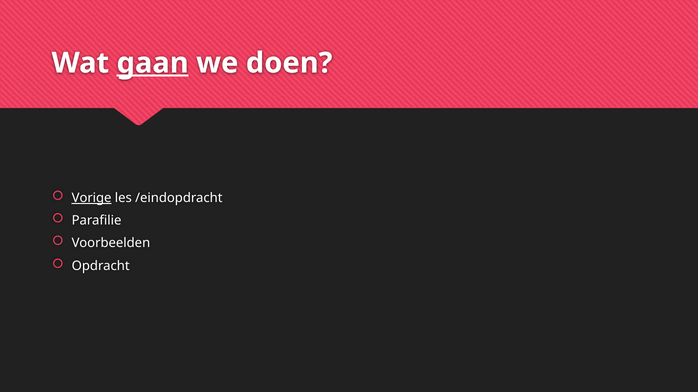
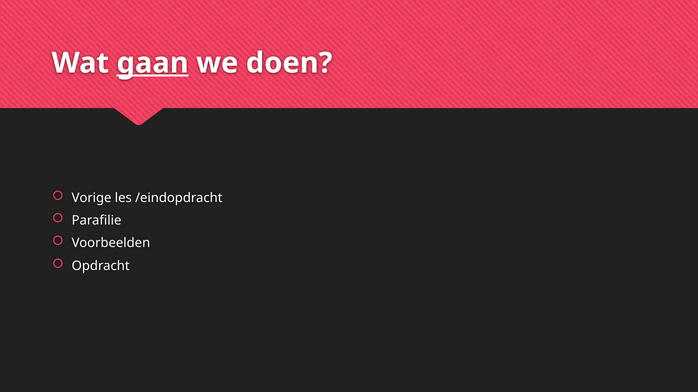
Vorige underline: present -> none
